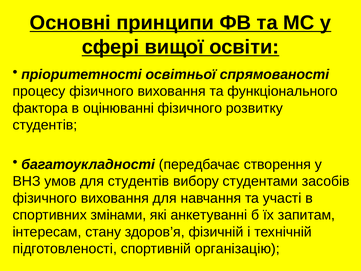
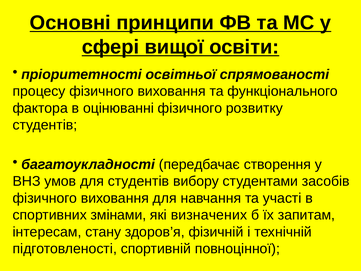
анкетуванні: анкетуванні -> визначених
організацію: організацію -> повноцінної
